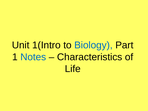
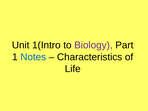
Biology colour: blue -> purple
